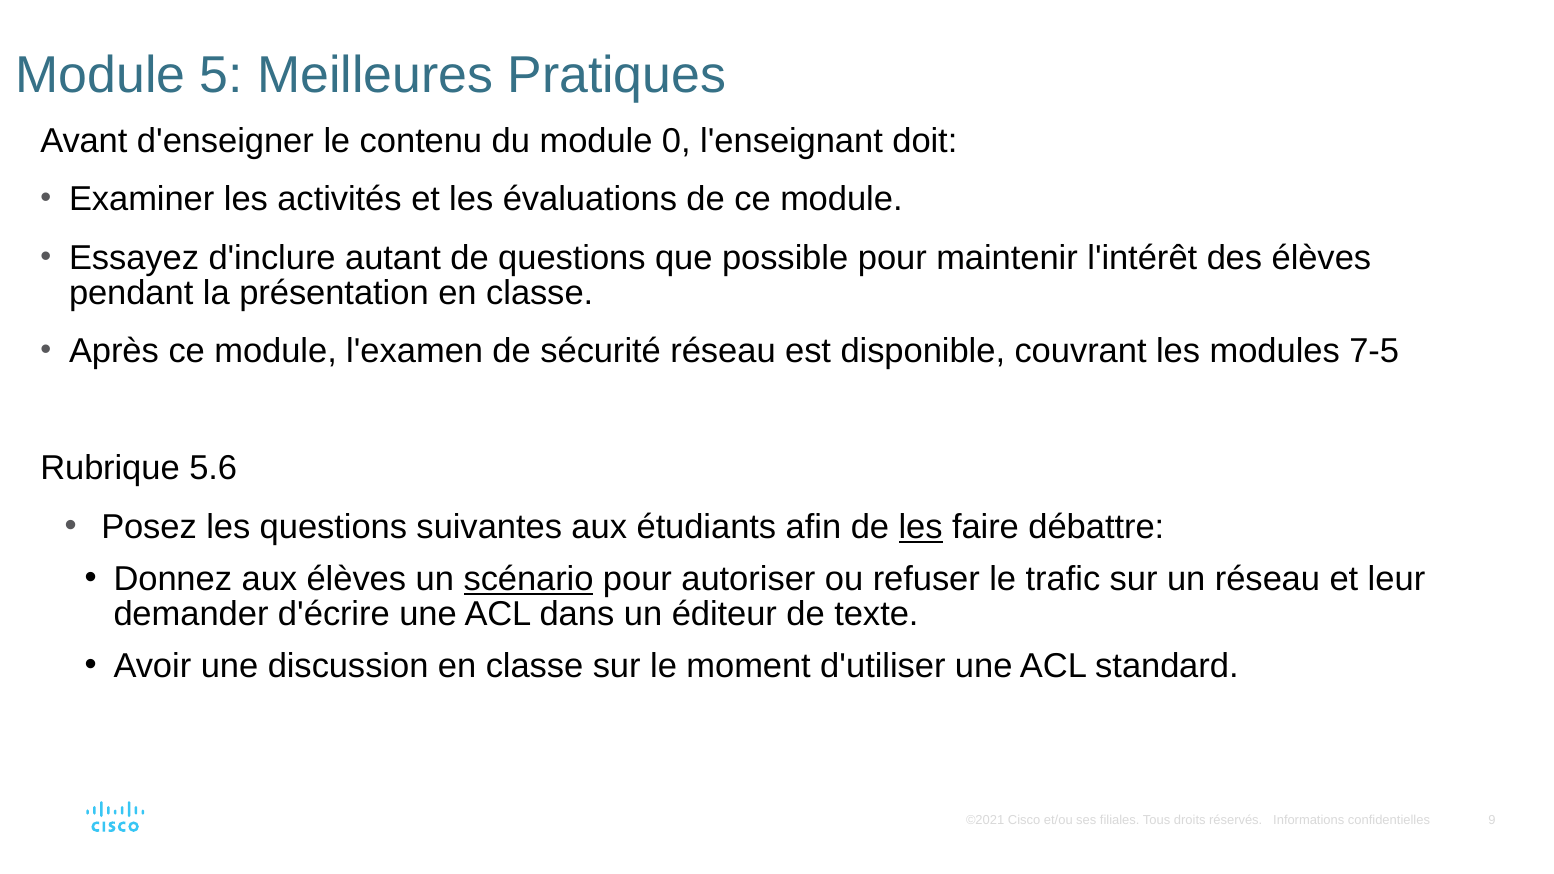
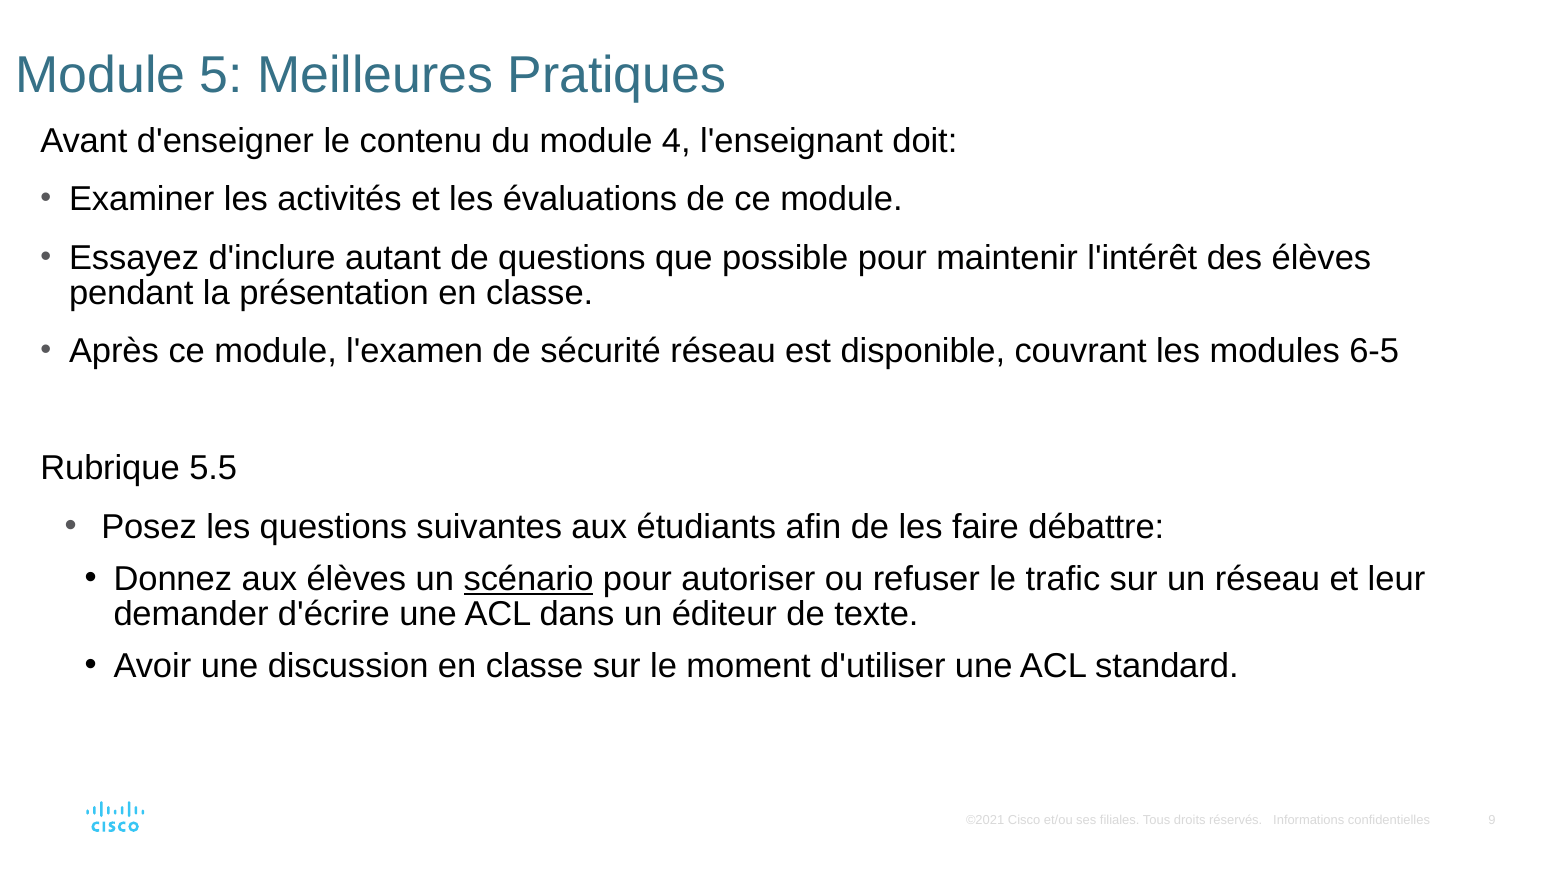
0: 0 -> 4
7-5: 7-5 -> 6-5
5.6: 5.6 -> 5.5
les at (921, 527) underline: present -> none
